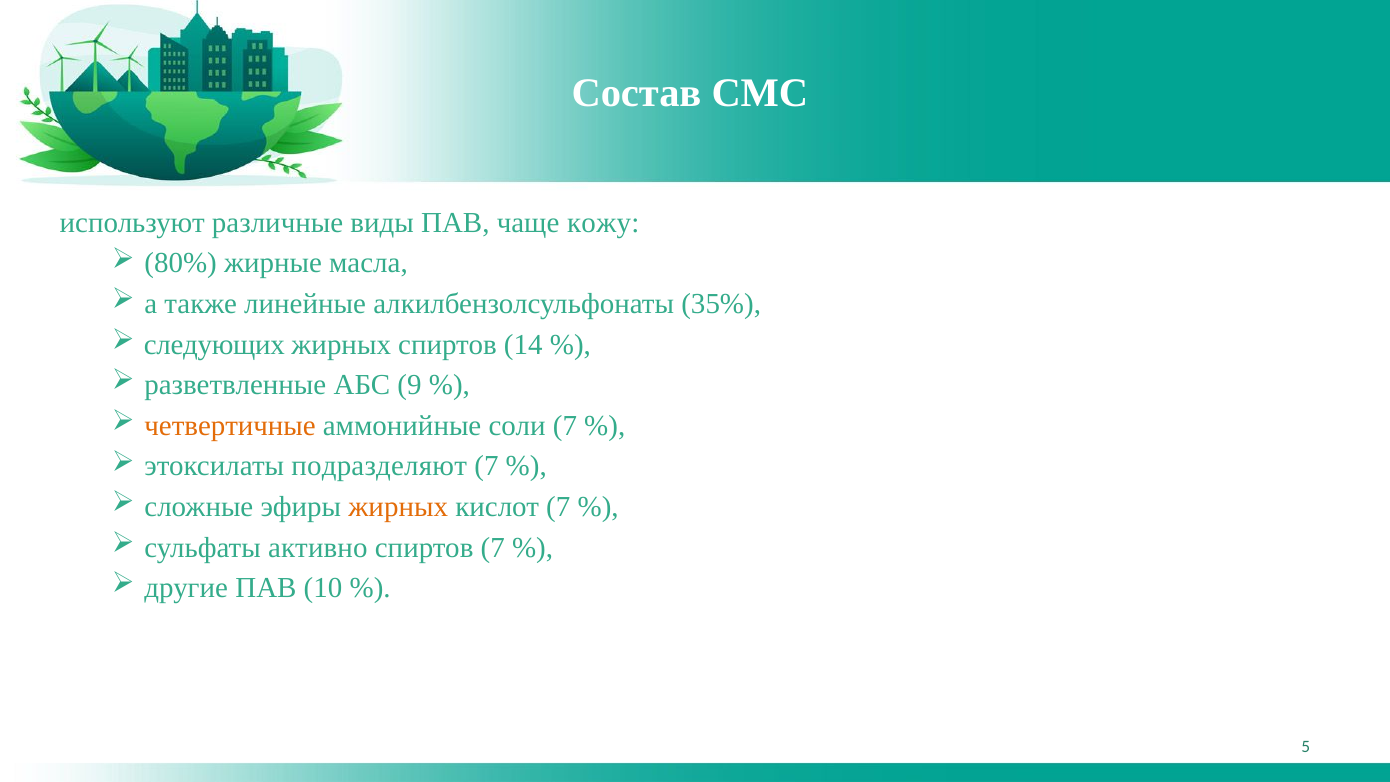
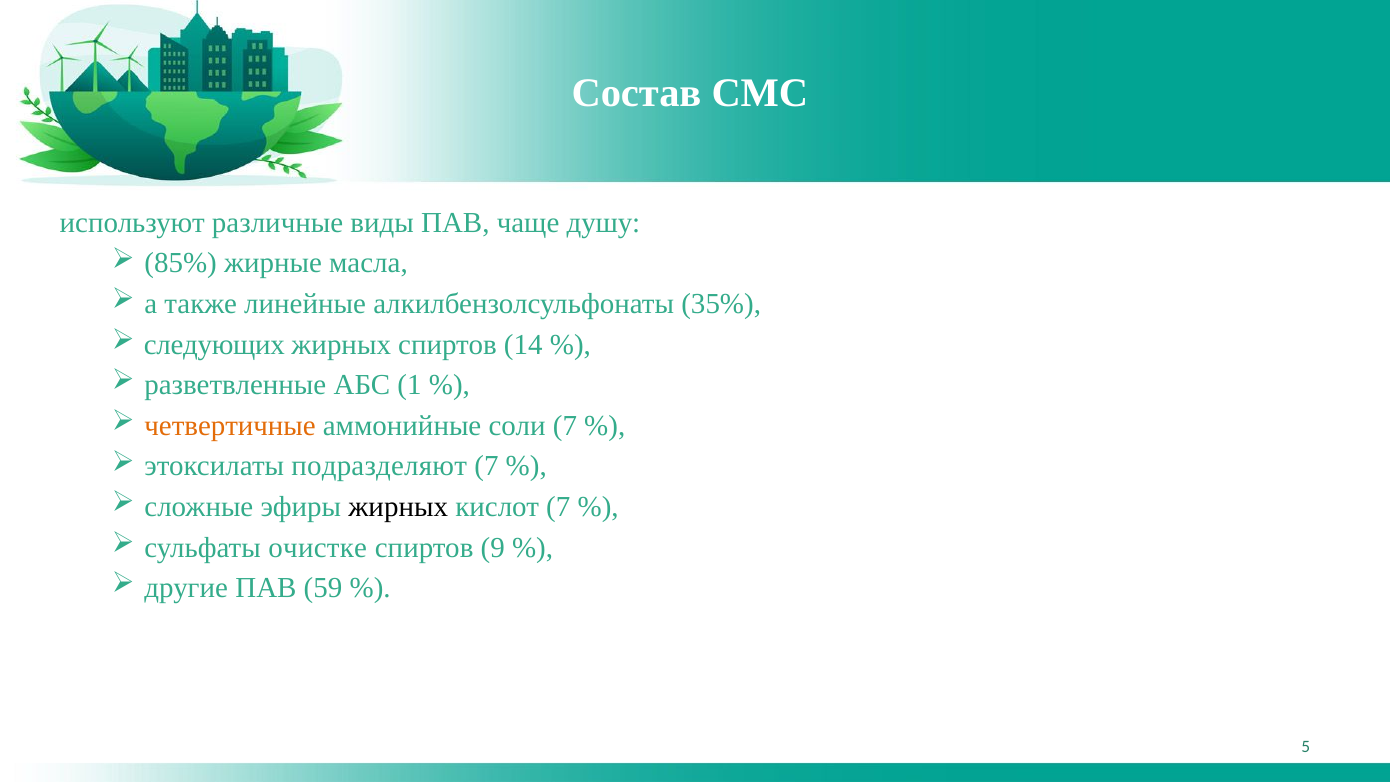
кожу: кожу -> душу
80%: 80% -> 85%
9: 9 -> 1
жирных at (398, 507) colour: orange -> black
активно: активно -> очистке
спиртов 7: 7 -> 9
10: 10 -> 59
